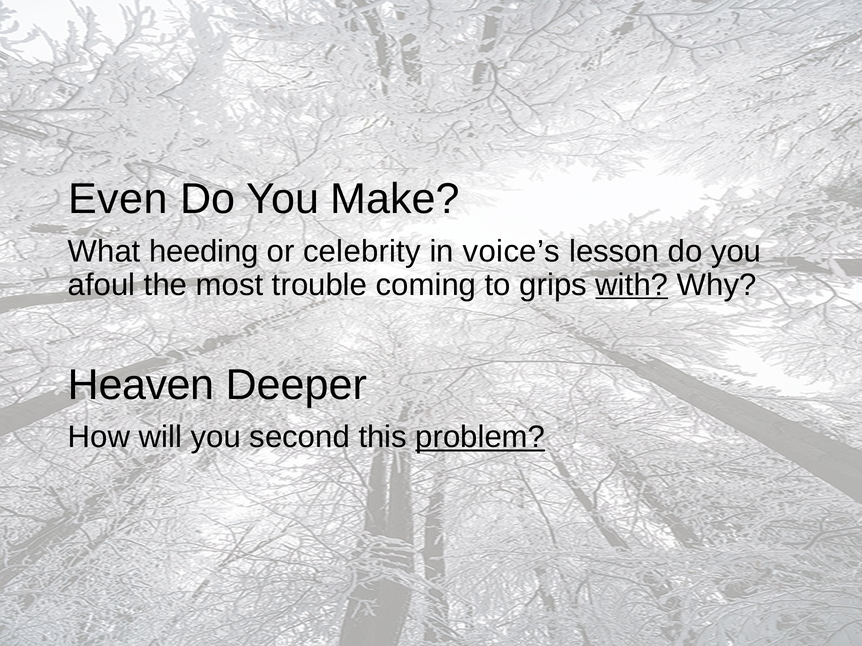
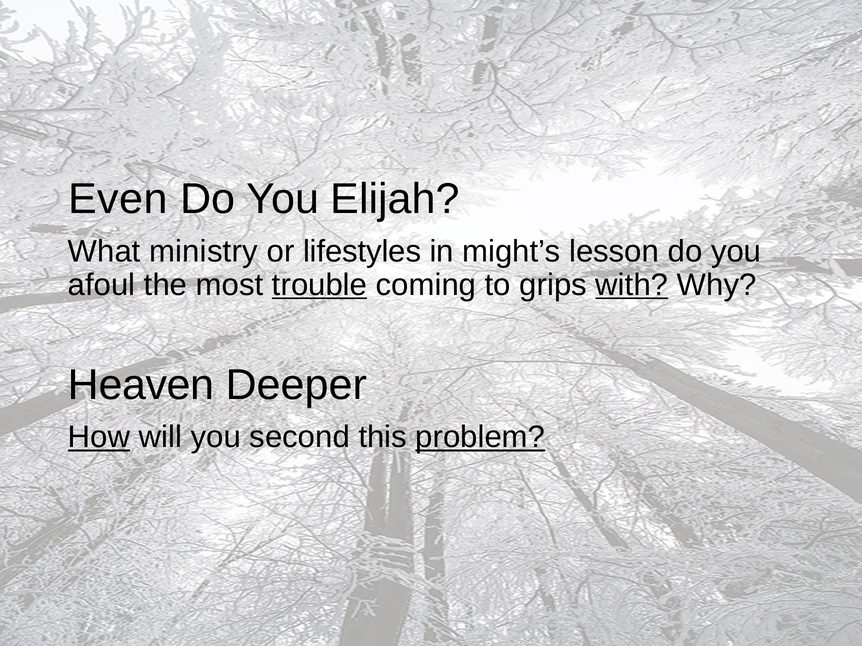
Make: Make -> Elijah
heeding: heeding -> ministry
celebrity: celebrity -> lifestyles
voice’s: voice’s -> might’s
trouble underline: none -> present
How underline: none -> present
